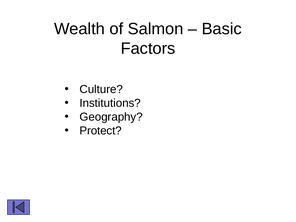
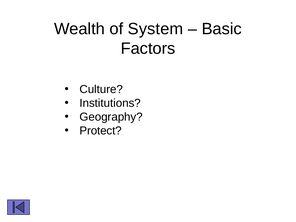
Salmon: Salmon -> System
